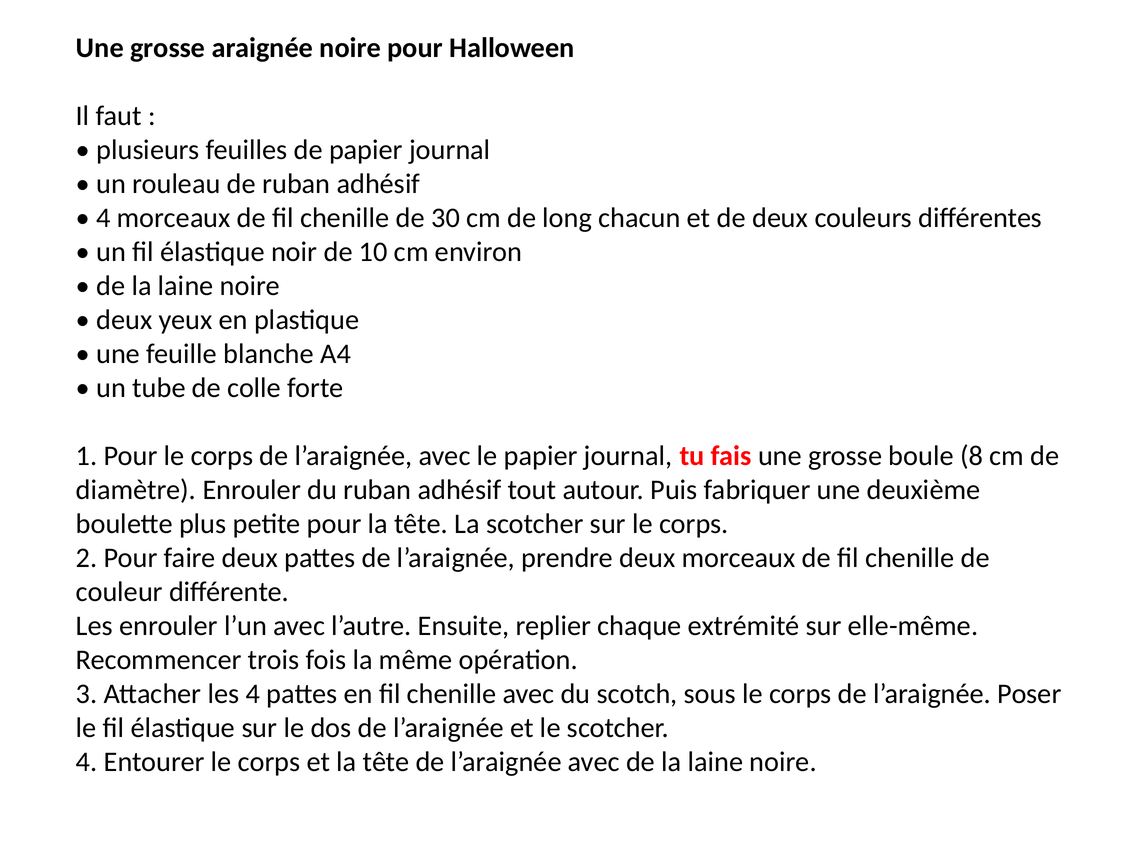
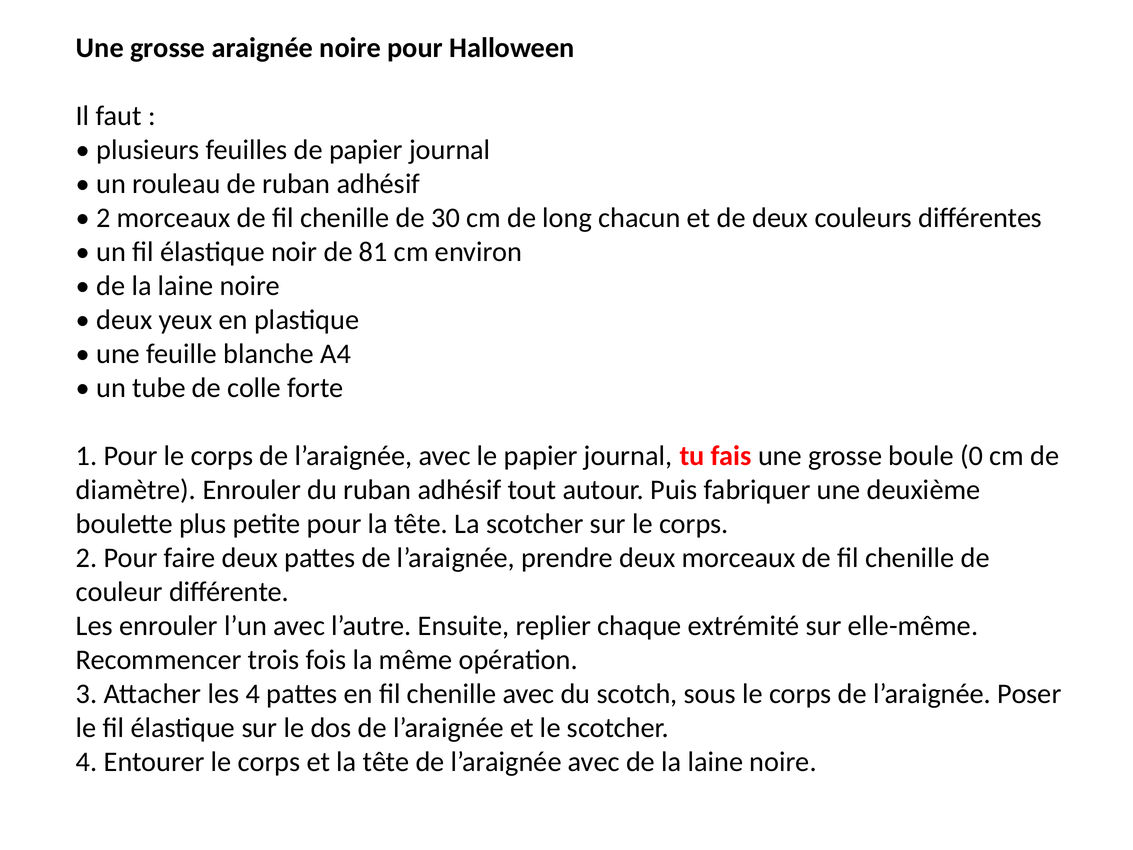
4 at (103, 218): 4 -> 2
10: 10 -> 81
8: 8 -> 0
